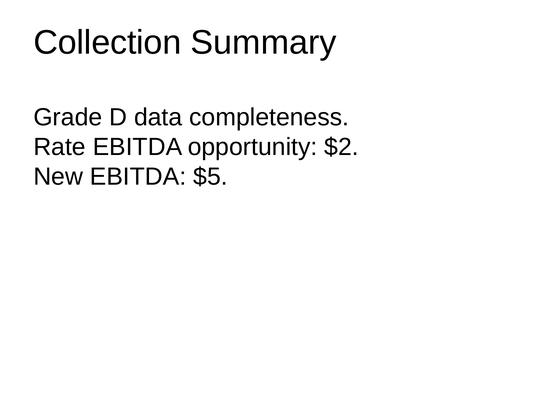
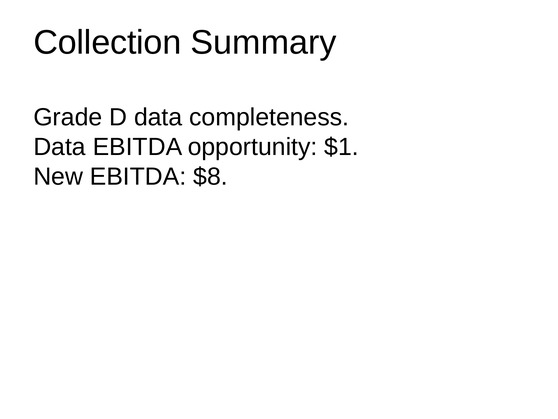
Rate at (60, 147): Rate -> Data
$2: $2 -> $1
$5: $5 -> $8
